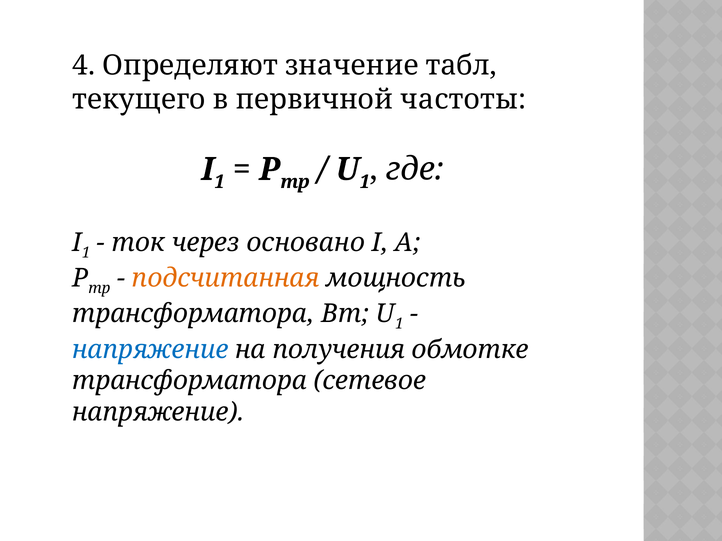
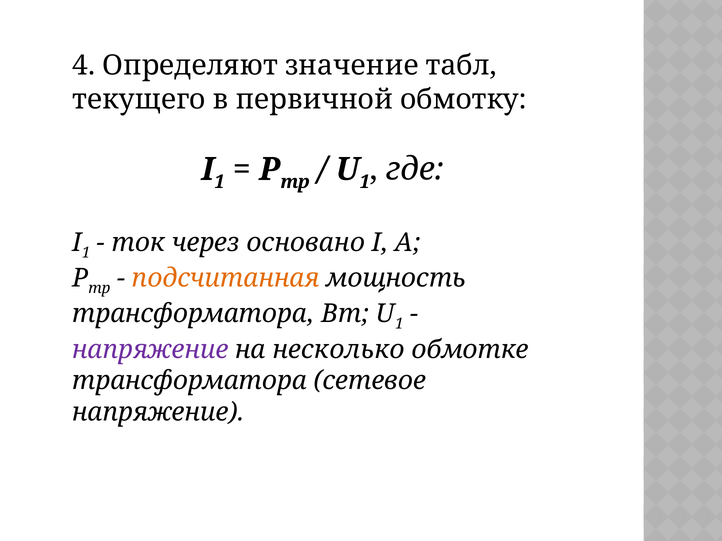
частоты: частоты -> обмотку
напряжение at (150, 350) colour: blue -> purple
получения: получения -> несколько
